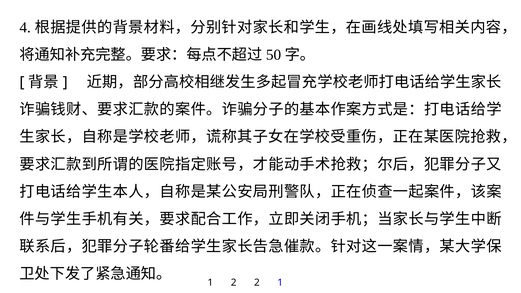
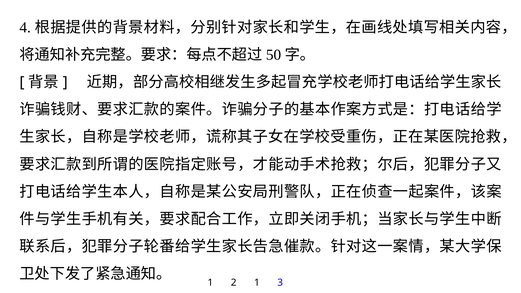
2 2: 2 -> 1
1 1: 1 -> 3
